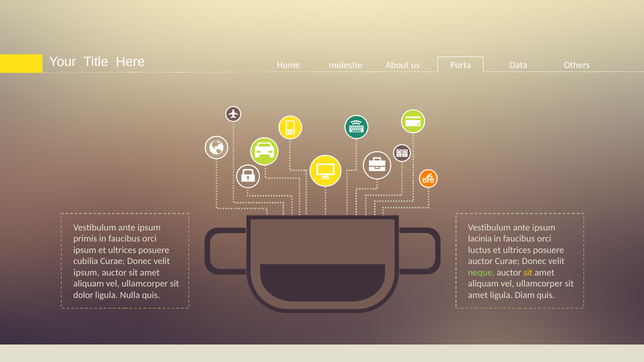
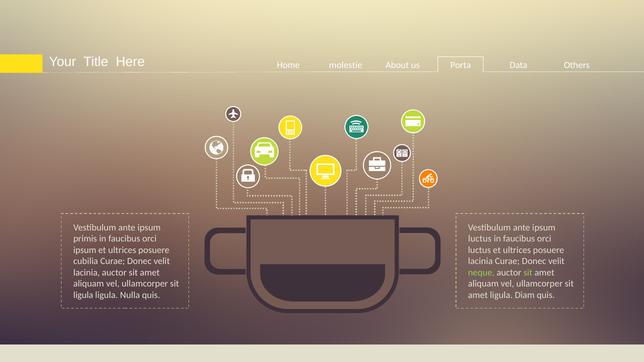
lacinia at (480, 239): lacinia -> luctus
auctor at (480, 261): auctor -> lacinia
ipsum at (87, 273): ipsum -> lacinia
sit at (528, 273) colour: yellow -> light green
dolor at (83, 295): dolor -> ligula
